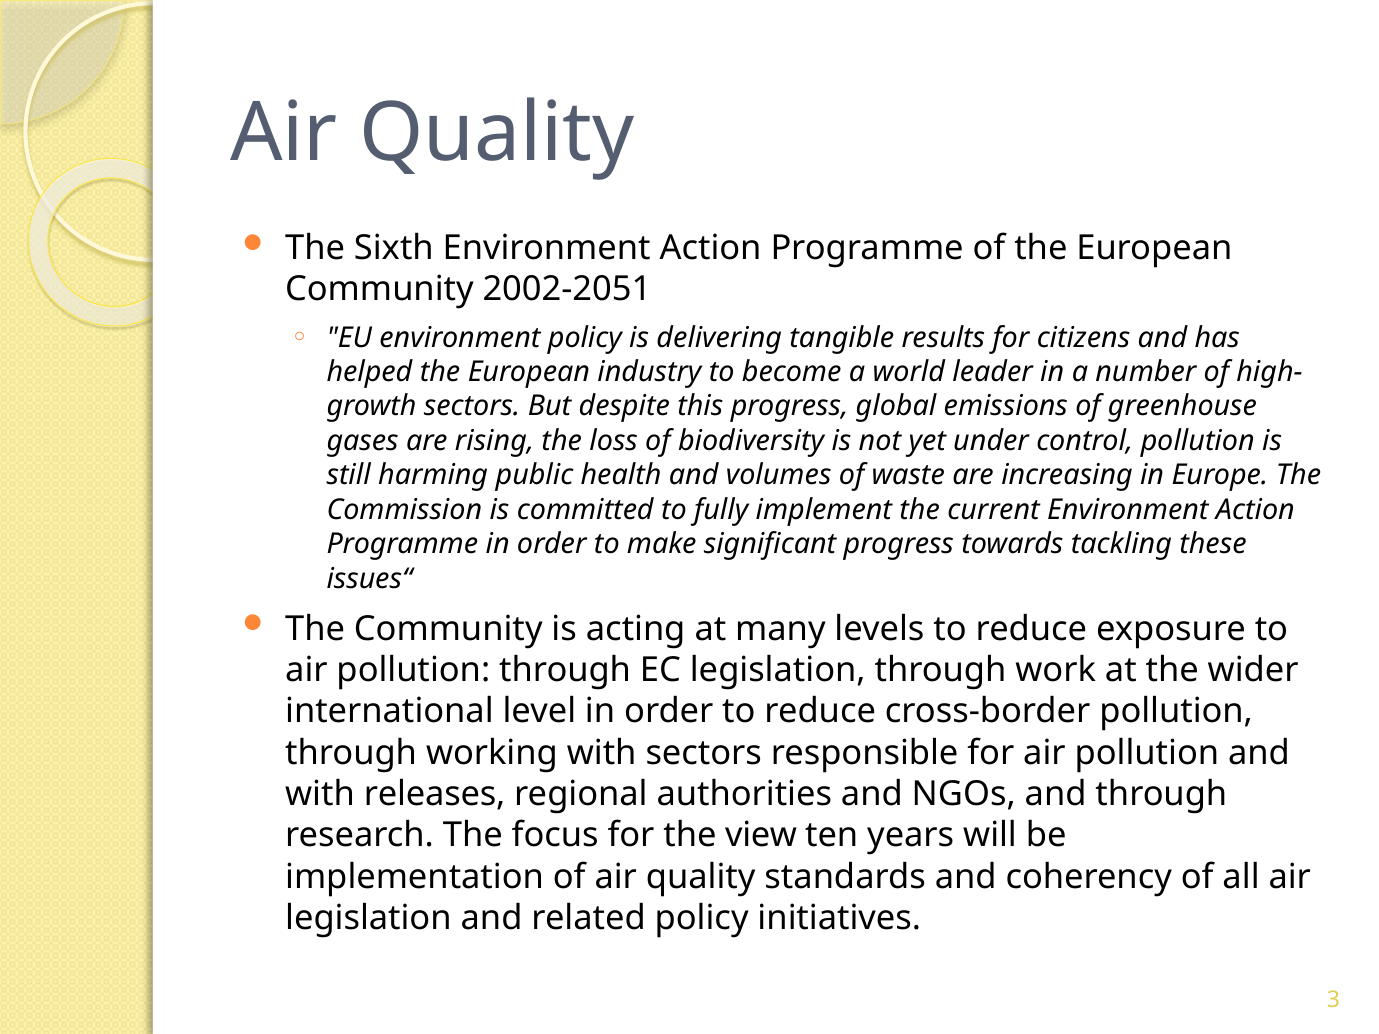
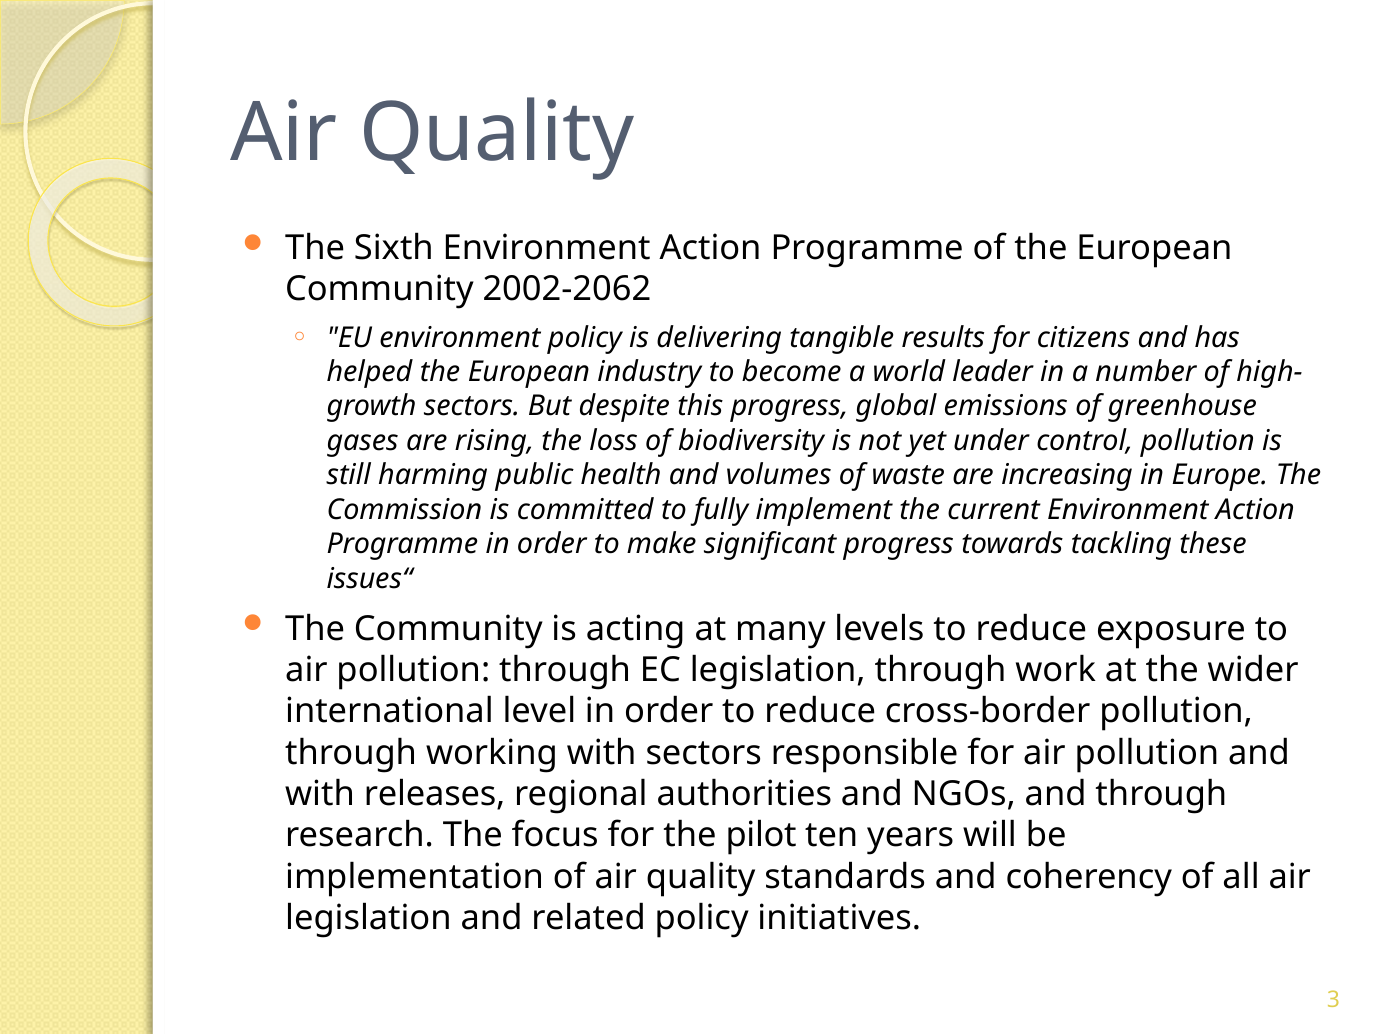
2002-2051: 2002-2051 -> 2002-2062
view: view -> pilot
